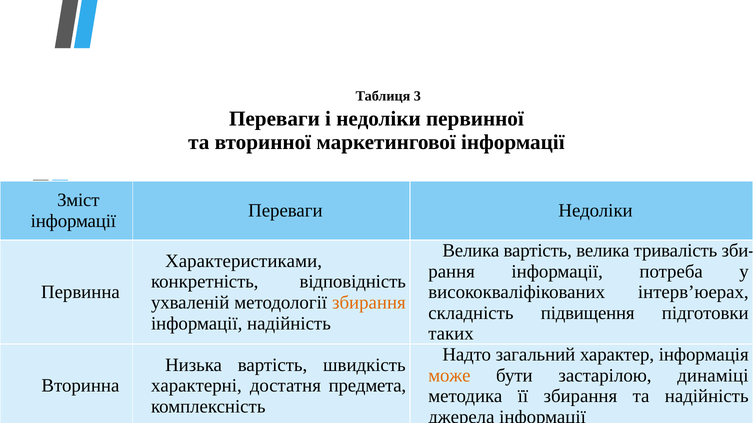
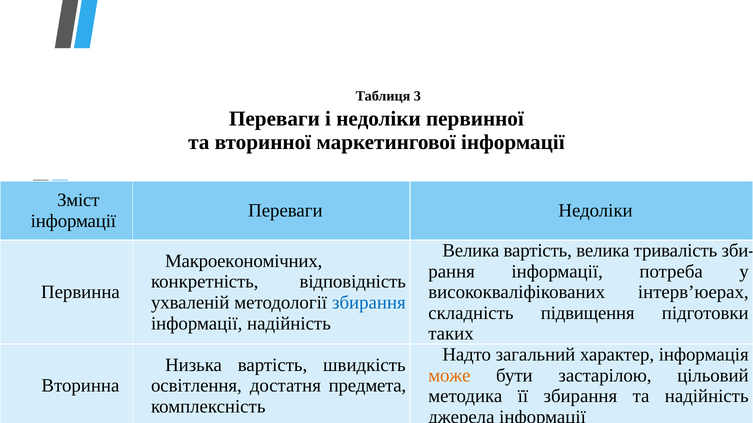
Характеристиками: Характеристиками -> Макроекономічних
збирання at (369, 303) colour: orange -> blue
динаміці: динаміці -> цільовий
характерні: характерні -> освітлення
